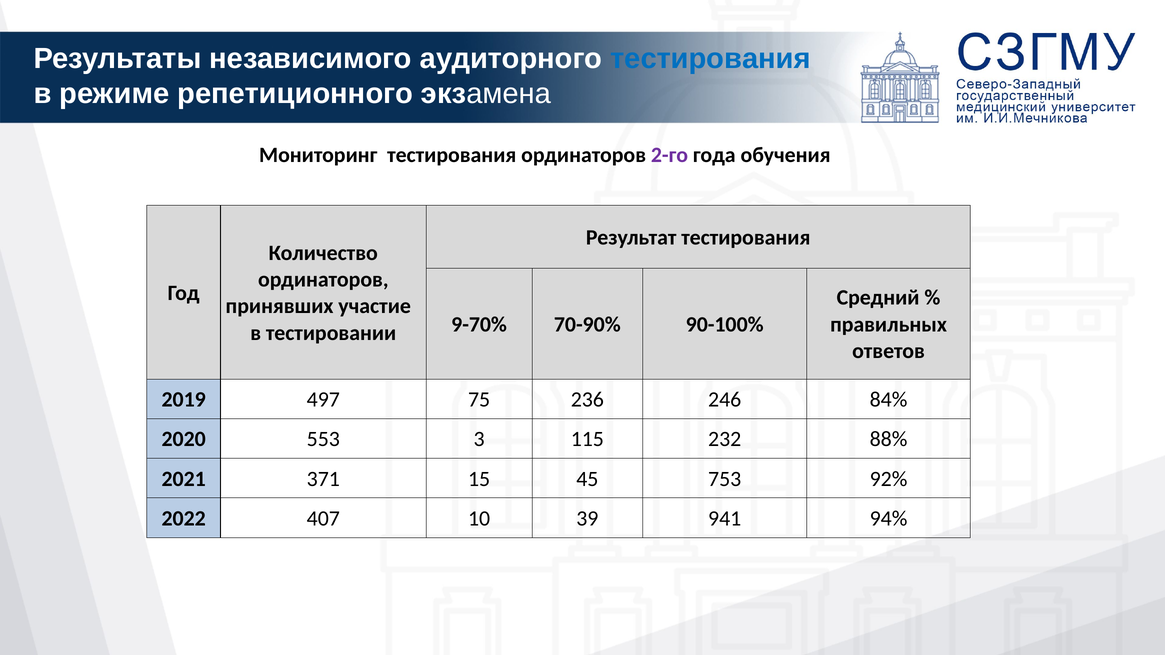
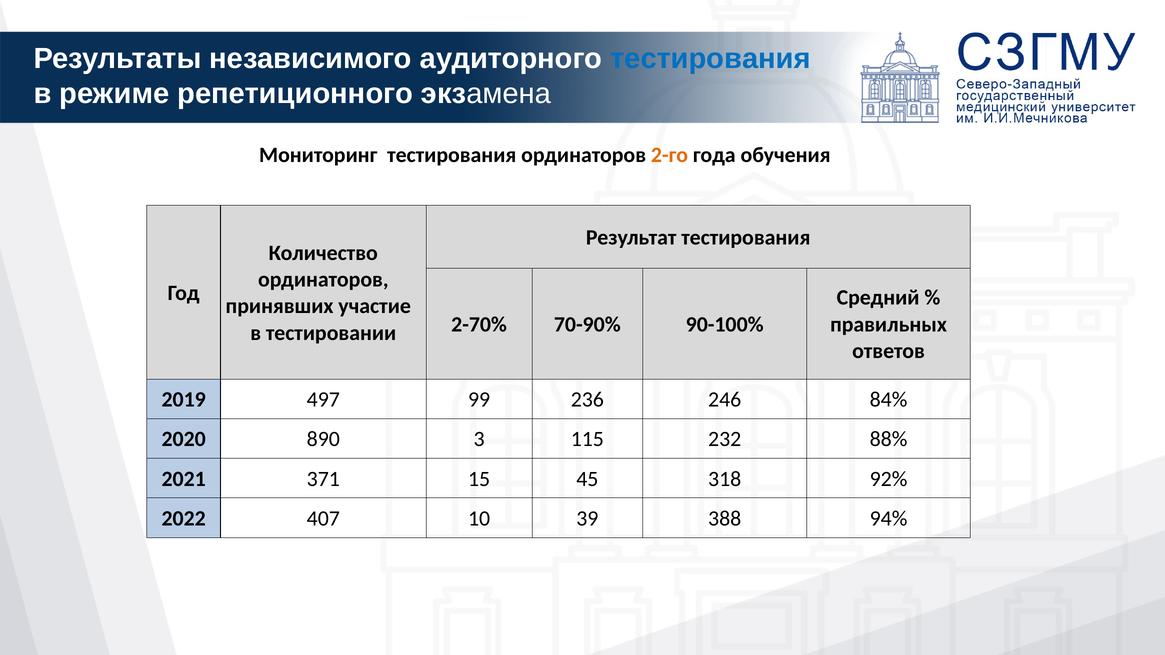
2-го colour: purple -> orange
9-70%: 9-70% -> 2-70%
75: 75 -> 99
553: 553 -> 890
753: 753 -> 318
941: 941 -> 388
